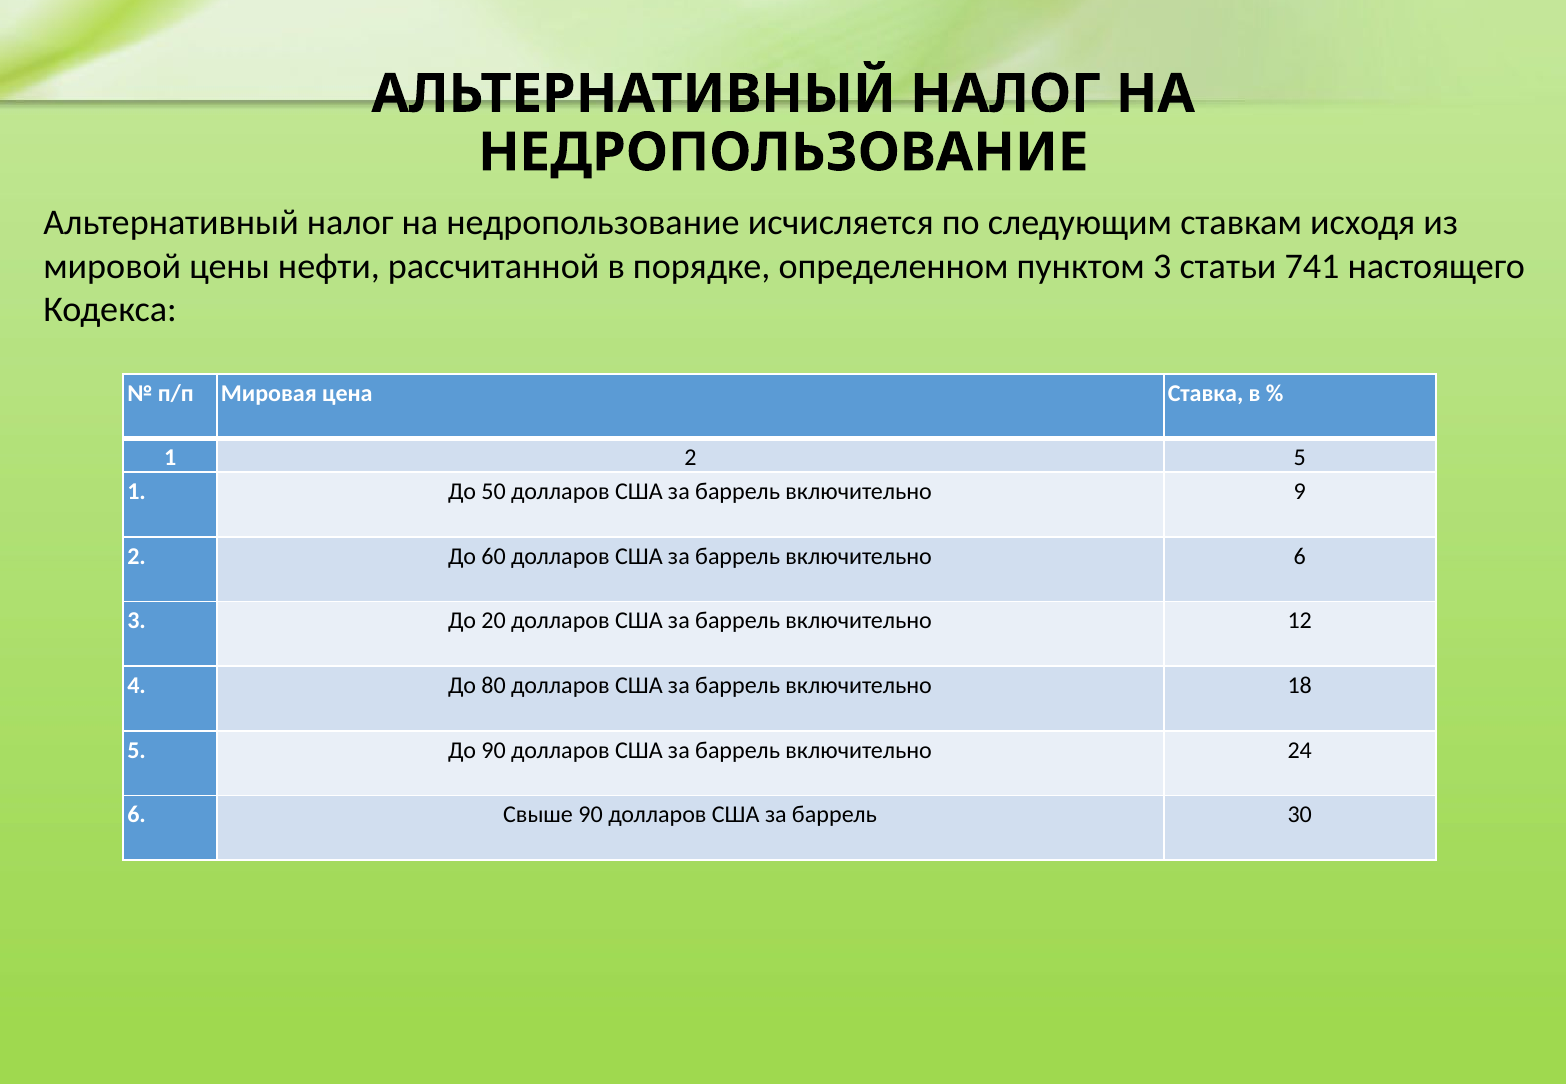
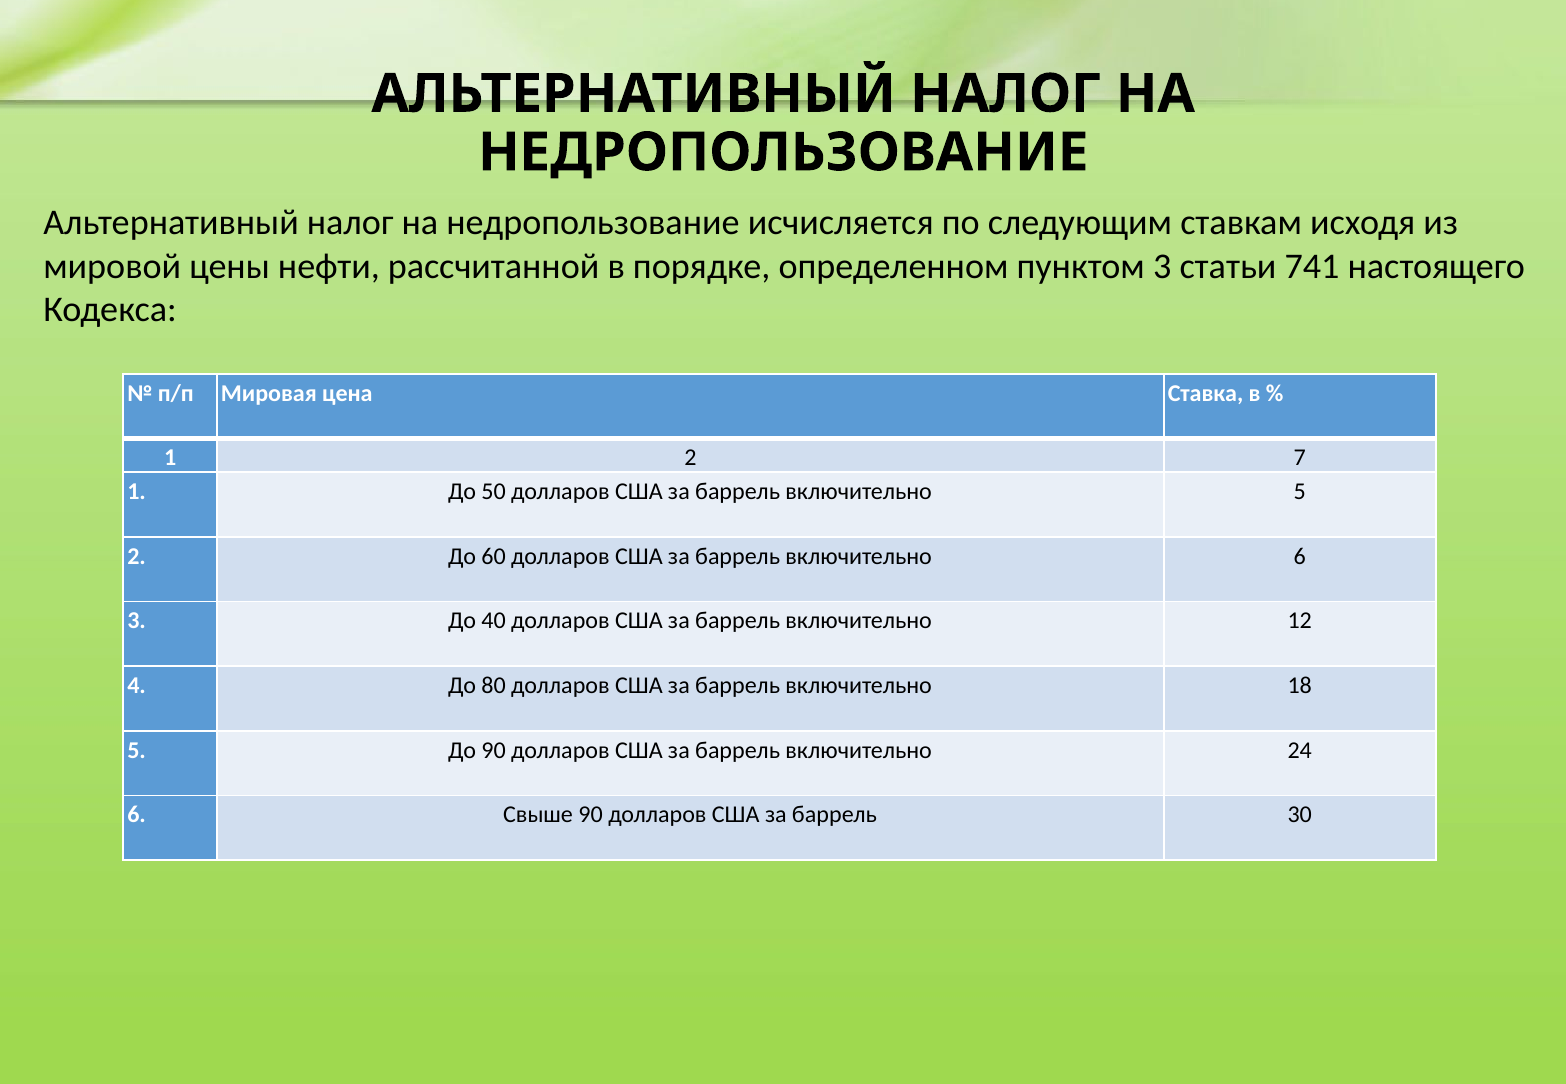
2 5: 5 -> 7
включительно 9: 9 -> 5
20: 20 -> 40
